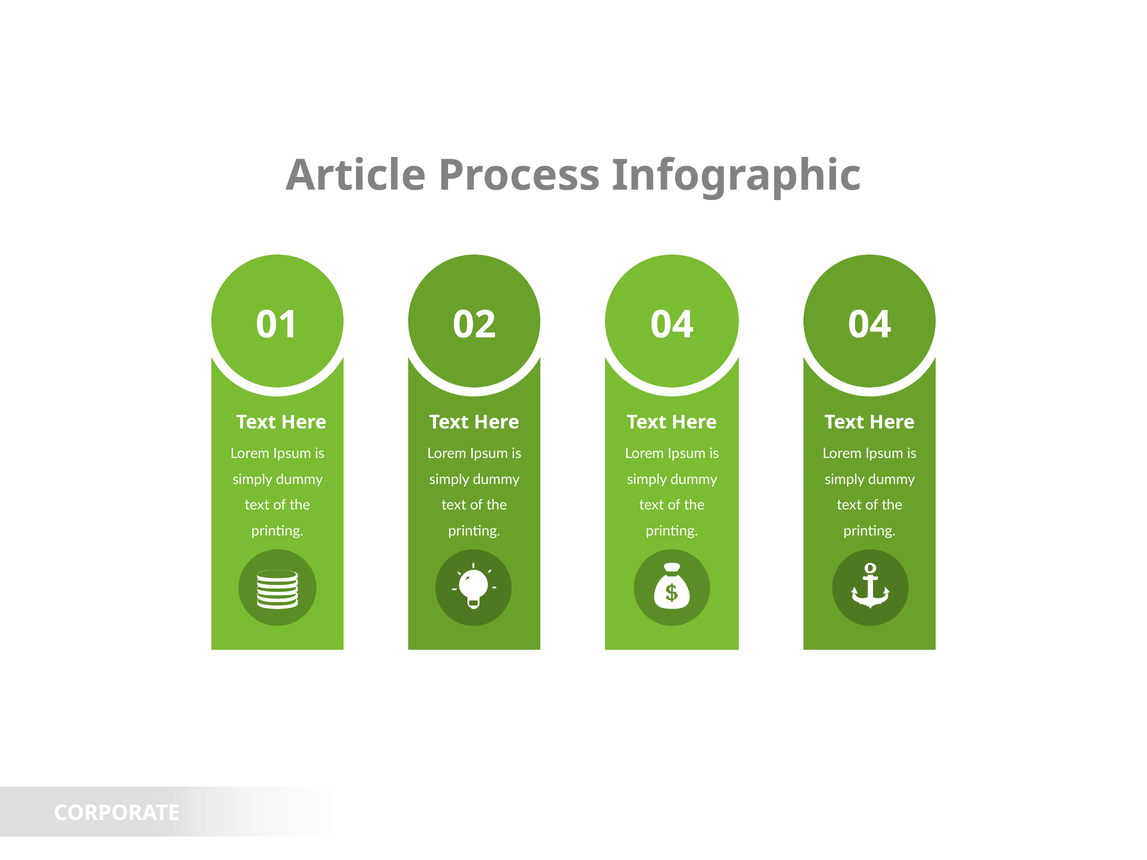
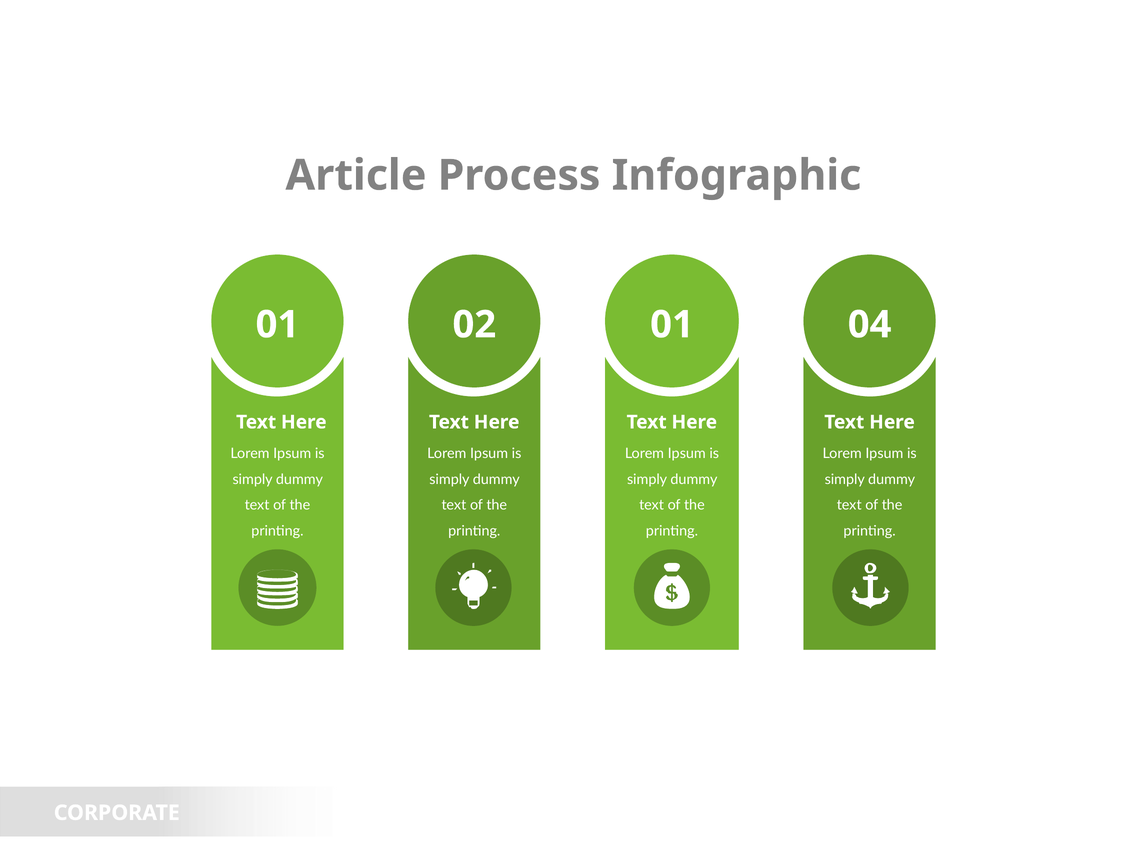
02 04: 04 -> 01
